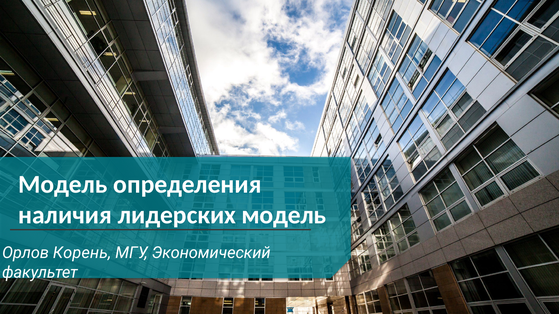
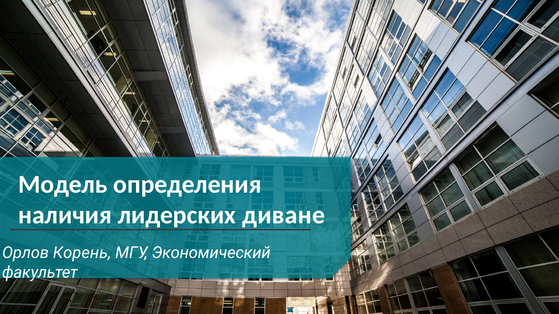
лидерских модель: модель -> диване
